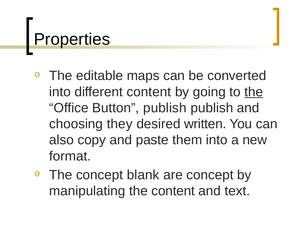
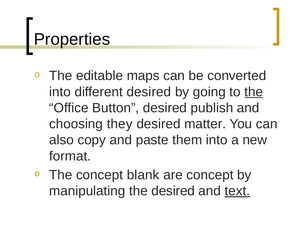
different content: content -> desired
Button publish: publish -> desired
written: written -> matter
the content: content -> desired
text underline: none -> present
